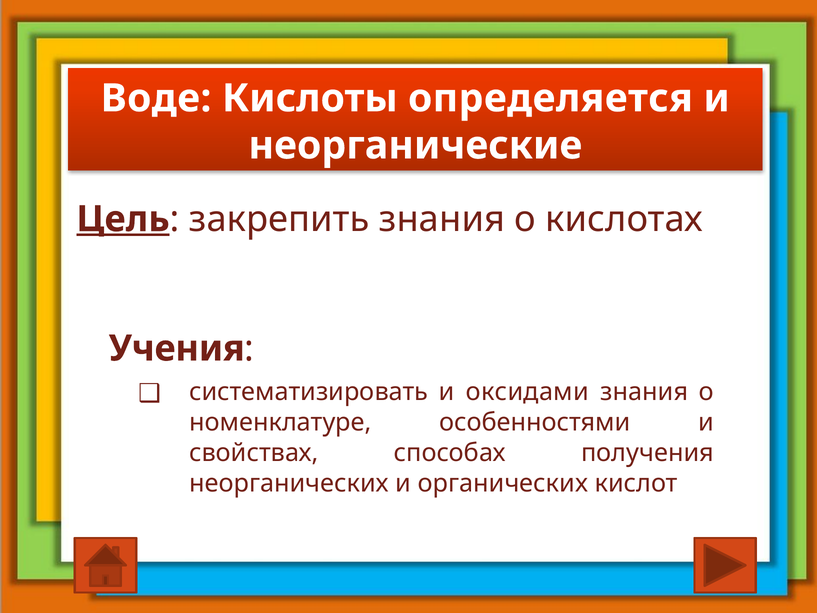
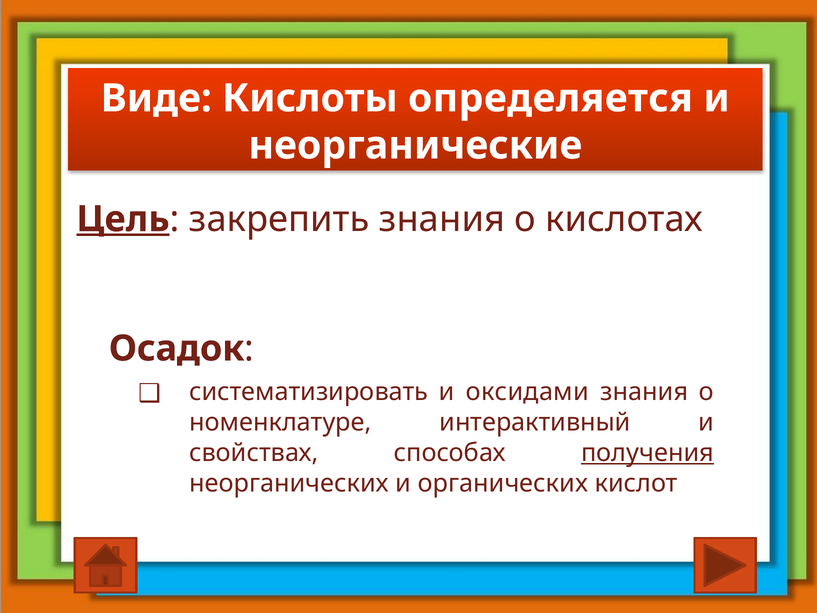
Воде: Воде -> Виде
Учения: Учения -> Осадок
особенностями: особенностями -> интерактивный
получения underline: none -> present
